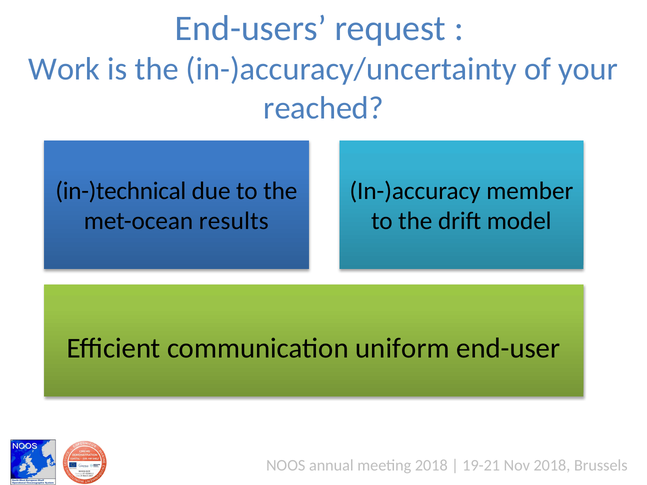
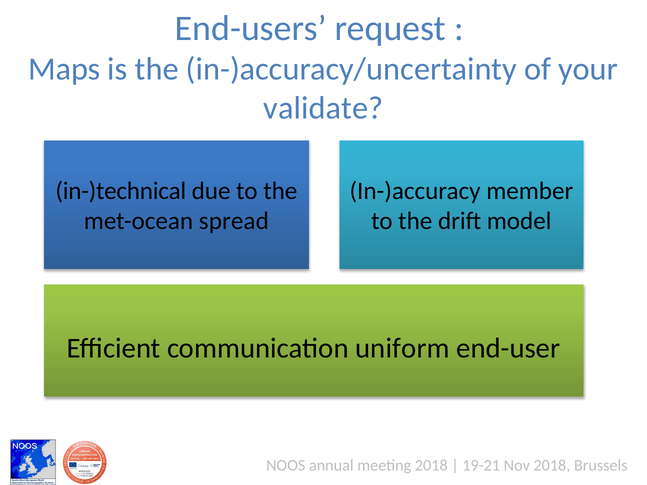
Work: Work -> Maps
reached: reached -> validate
results: results -> spread
